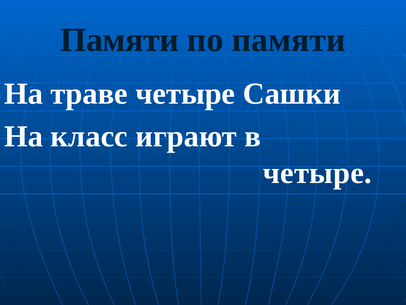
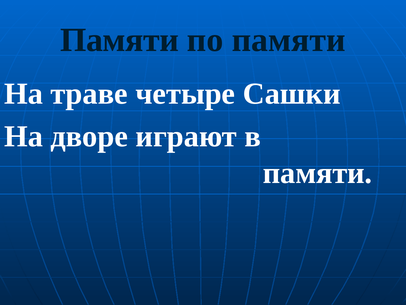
класс: класс -> дворе
четыре at (317, 173): четыре -> памяти
